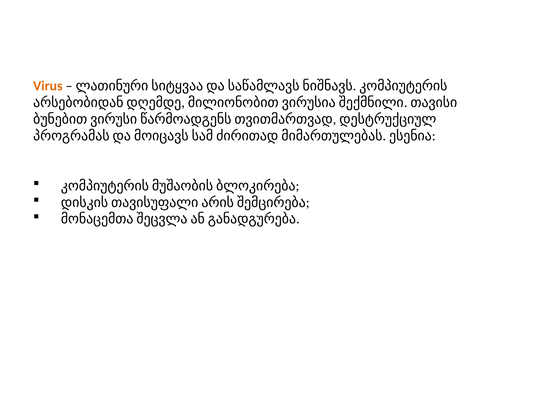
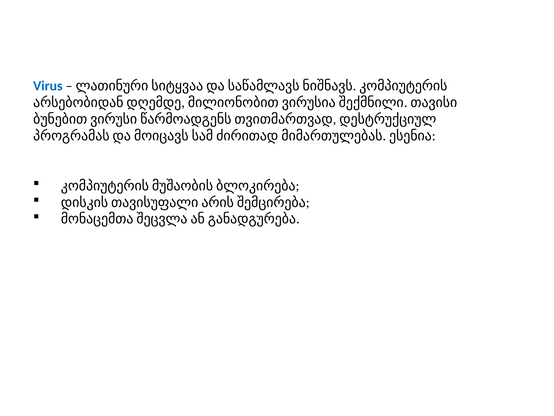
Virus colour: orange -> blue
